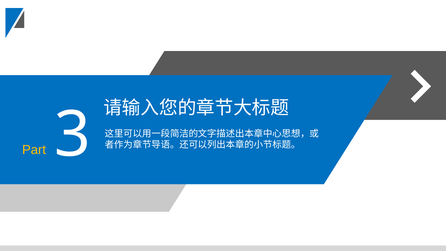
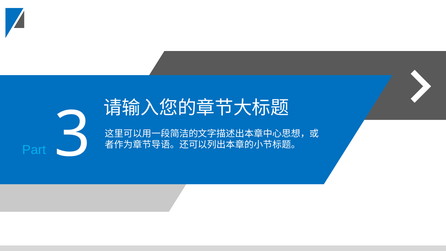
Part colour: yellow -> light blue
